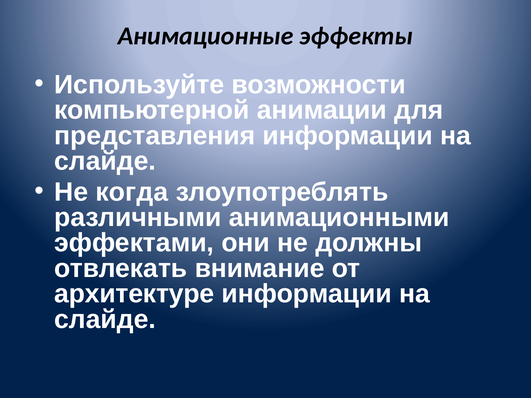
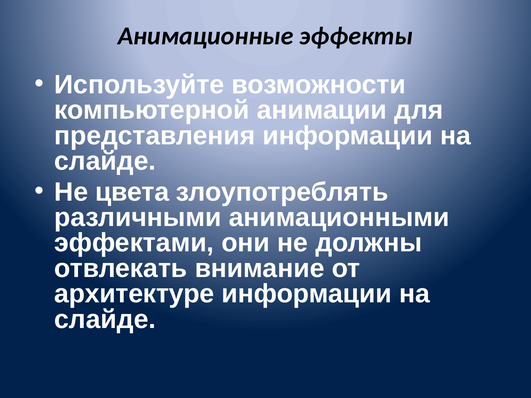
когда: когда -> цвета
